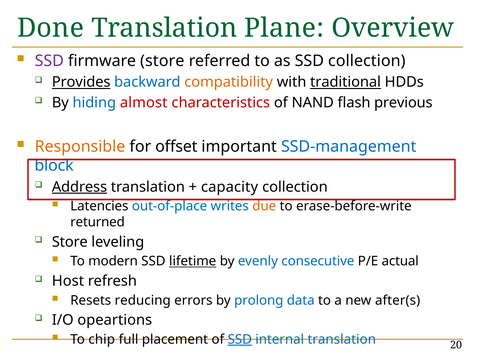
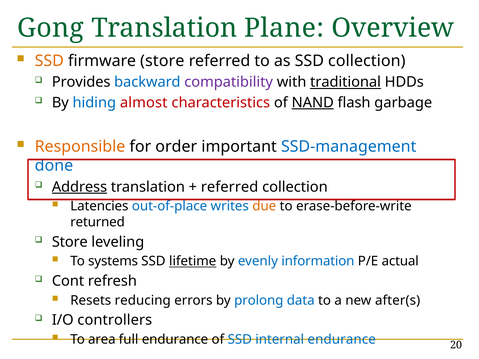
Done: Done -> Gong
SSD at (49, 61) colour: purple -> orange
Provides underline: present -> none
compatibility colour: orange -> purple
NAND underline: none -> present
previous: previous -> garbage
offset: offset -> order
block: block -> done
capacity at (230, 187): capacity -> referred
modern: modern -> systems
consecutive: consecutive -> information
Host: Host -> Cont
opeartions: opeartions -> controllers
chip: chip -> area
full placement: placement -> endurance
SSD at (240, 340) underline: present -> none
internal translation: translation -> endurance
